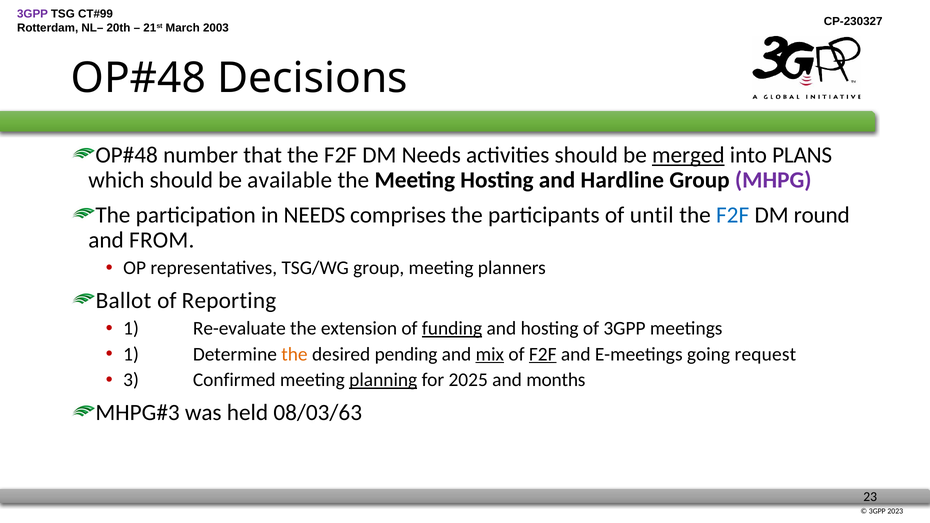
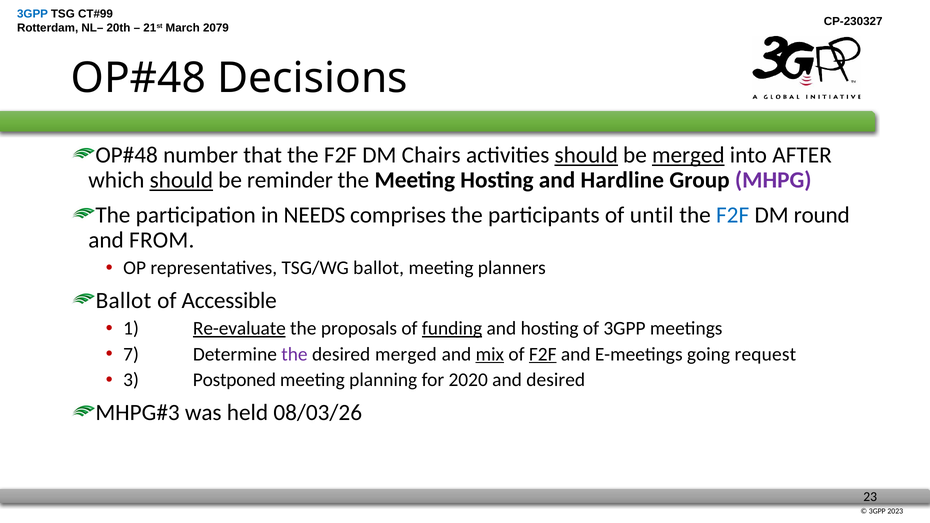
3GPP at (33, 14) colour: purple -> blue
2003: 2003 -> 2079
DM Needs: Needs -> Chairs
should at (586, 155) underline: none -> present
PLANS: PLANS -> AFTER
should at (181, 180) underline: none -> present
available: available -> reminder
TSG/WG group: group -> ballot
Reporting: Reporting -> Accessible
Re-evaluate underline: none -> present
extension: extension -> proposals
1 at (131, 354): 1 -> 7
the at (294, 354) colour: orange -> purple
desired pending: pending -> merged
Confirmed: Confirmed -> Postponed
planning underline: present -> none
2025: 2025 -> 2020
and months: months -> desired
08/03/63: 08/03/63 -> 08/03/26
